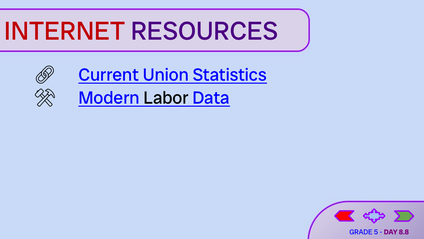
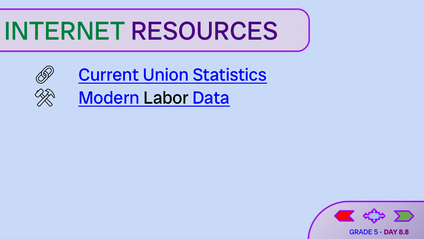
INTERNET colour: red -> green
